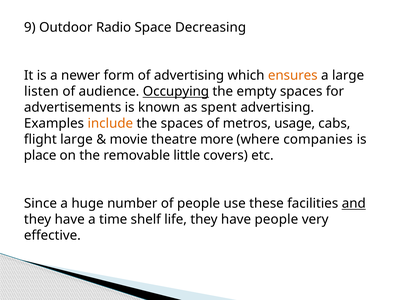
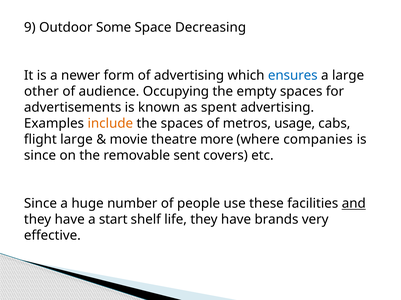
Radio: Radio -> Some
ensures colour: orange -> blue
listen: listen -> other
Occupying underline: present -> none
place at (40, 156): place -> since
little: little -> sent
time: time -> start
have people: people -> brands
